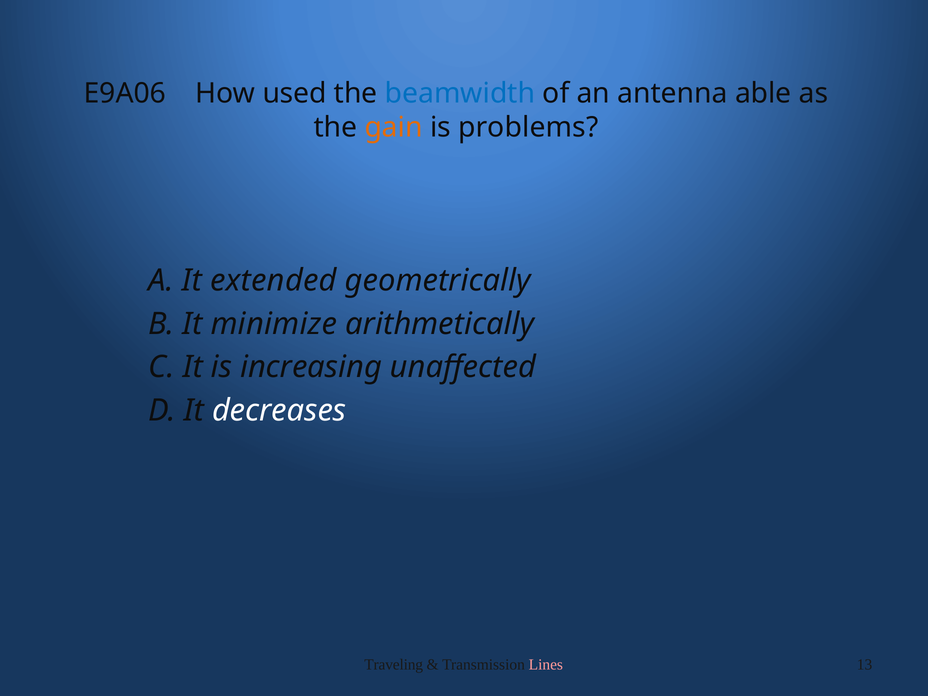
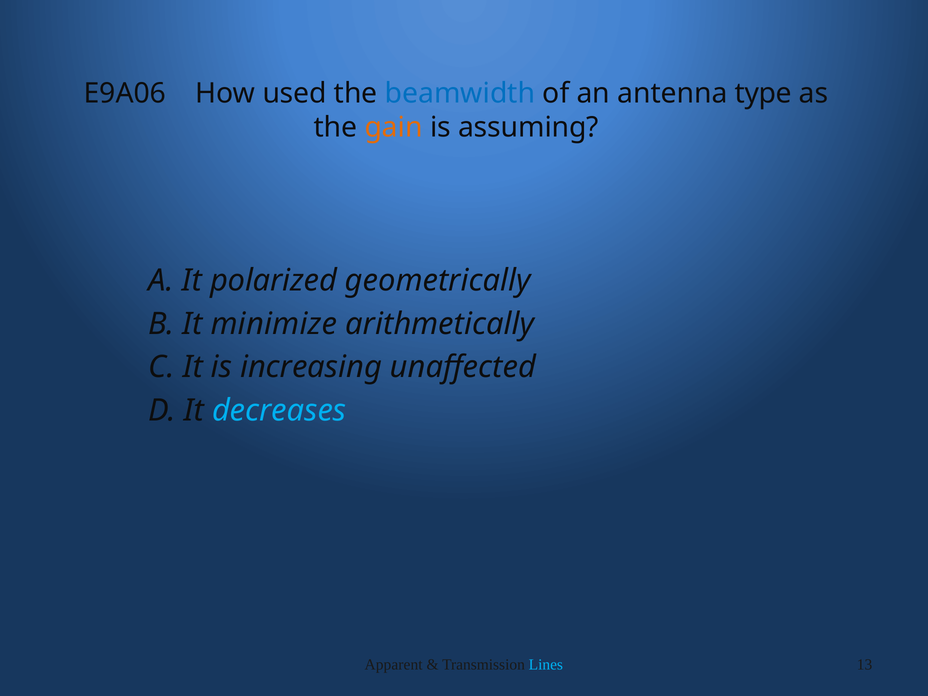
able: able -> type
problems: problems -> assuming
extended: extended -> polarized
decreases colour: white -> light blue
Traveling: Traveling -> Apparent
Lines colour: pink -> light blue
